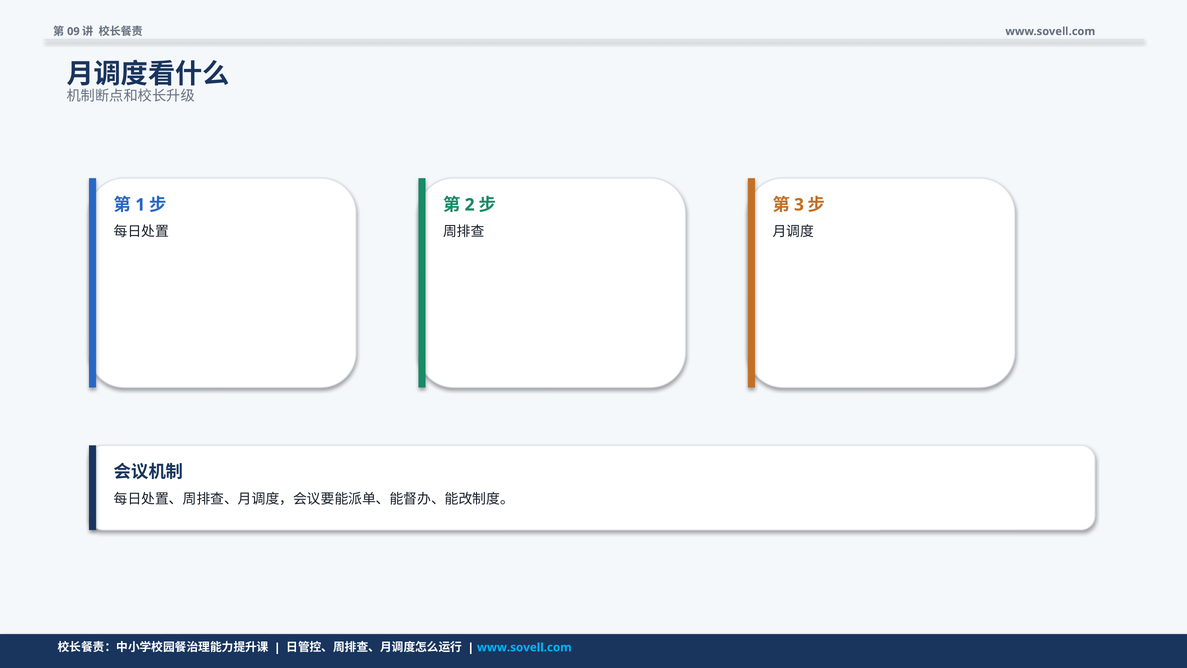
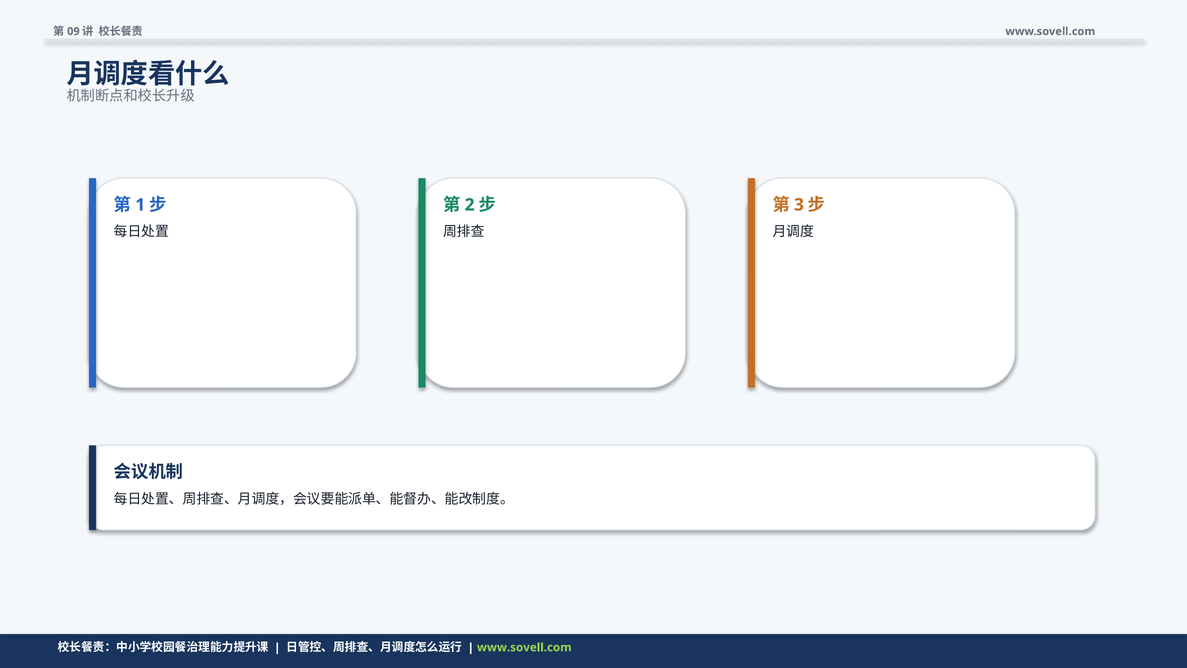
www.sovell.com at (524, 647) colour: light blue -> light green
